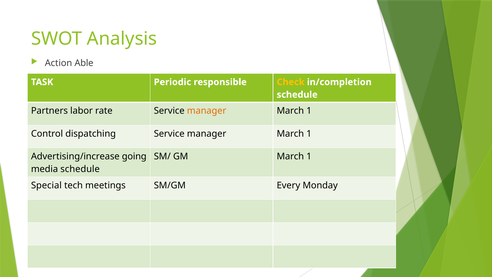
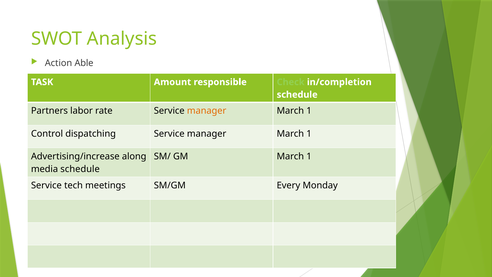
Periodic: Periodic -> Amount
Check colour: yellow -> light green
going: going -> along
Special at (46, 185): Special -> Service
